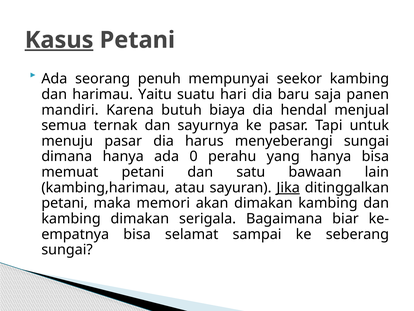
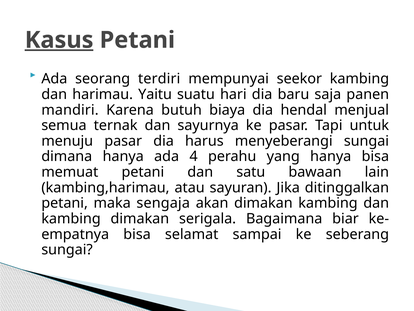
penuh: penuh -> terdiri
0: 0 -> 4
Jika underline: present -> none
memori: memori -> sengaja
